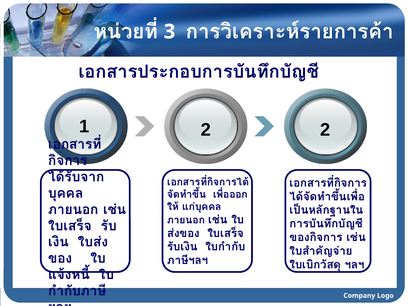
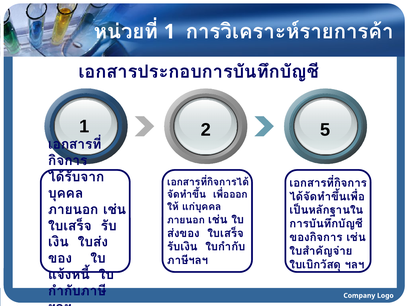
3 at (170, 32): 3 -> 1
2 2: 2 -> 5
